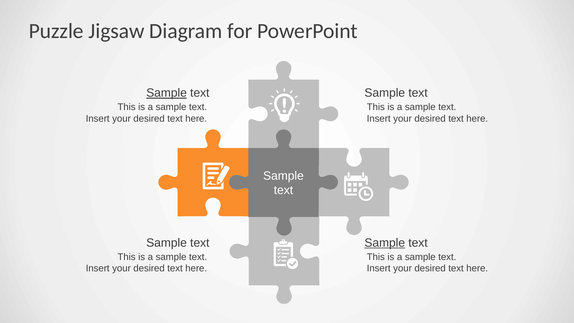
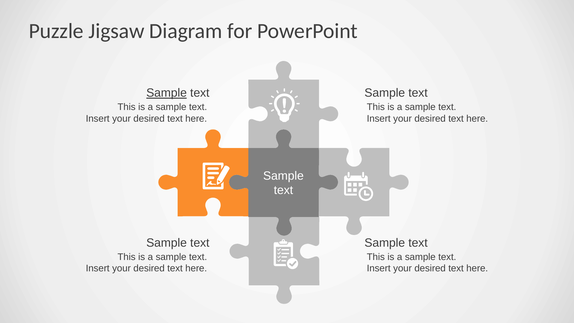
Sample at (385, 243) underline: present -> none
